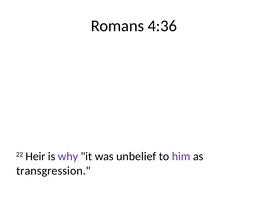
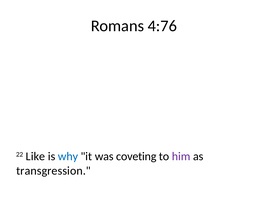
4:36: 4:36 -> 4:76
Heir: Heir -> Like
why colour: purple -> blue
unbelief: unbelief -> coveting
